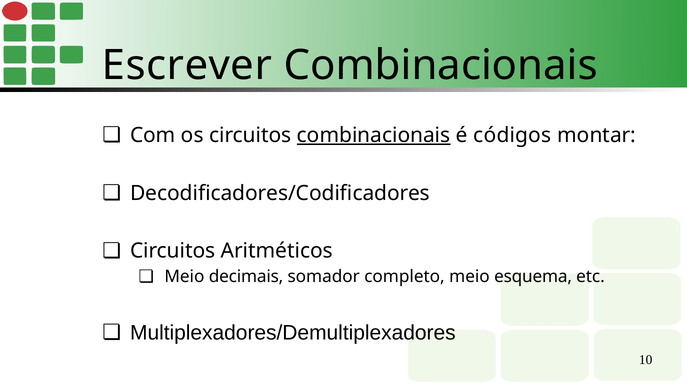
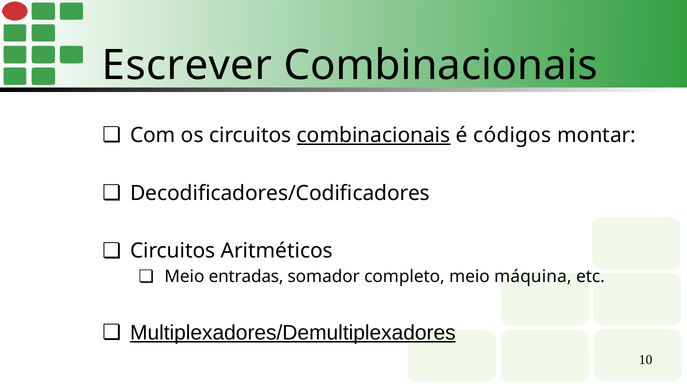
decimais: decimais -> entradas
esquema: esquema -> máquina
Multiplexadores/Demultiplexadores underline: none -> present
